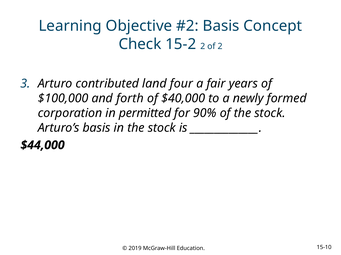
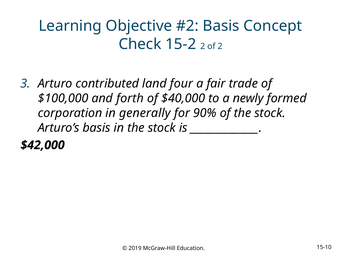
years: years -> trade
permitted: permitted -> generally
$44,000: $44,000 -> $42,000
